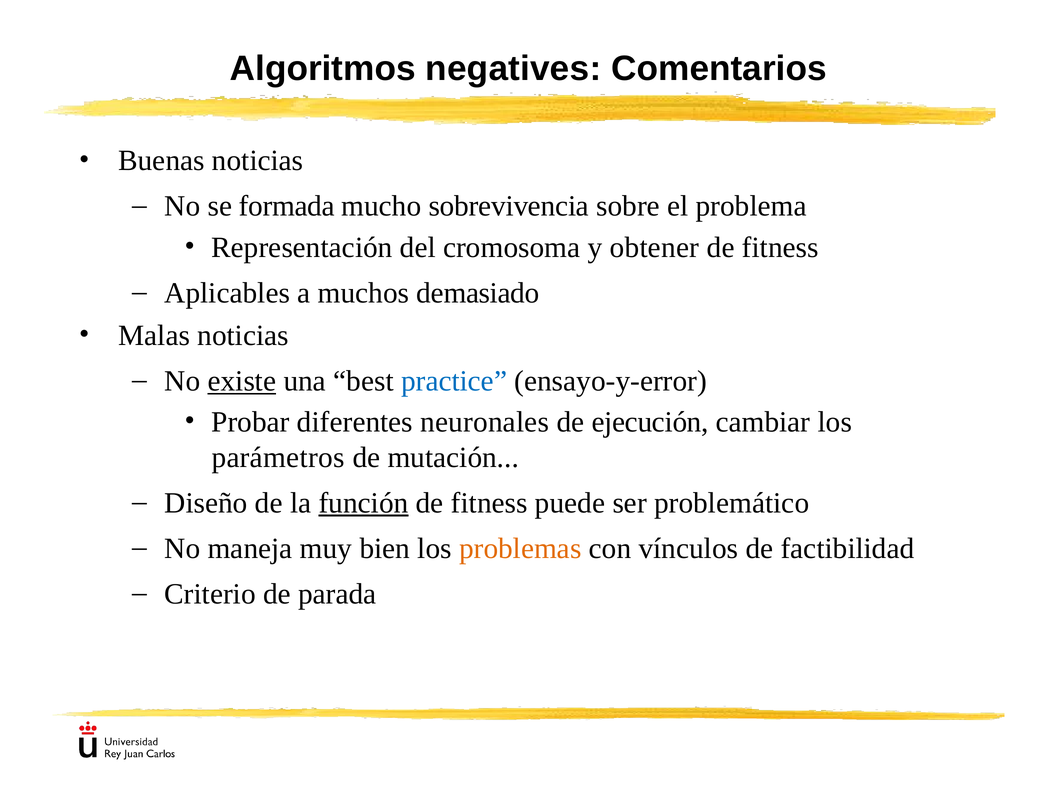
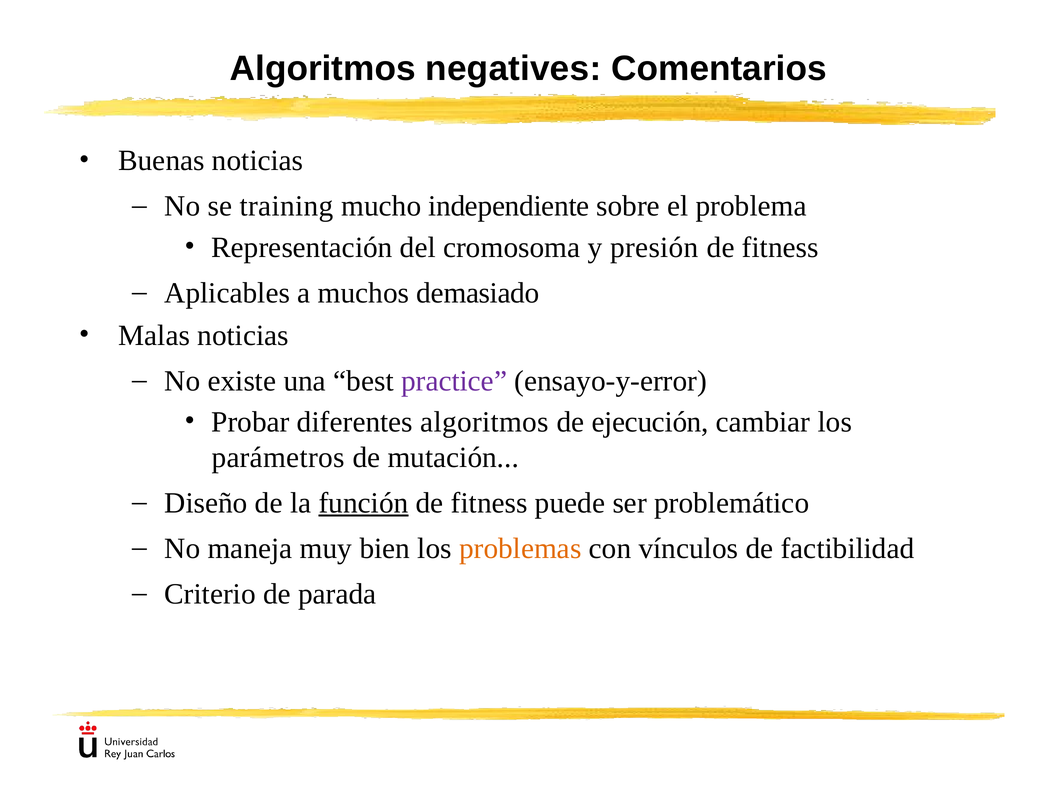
formada: formada -> training
sobrevivencia: sobrevivencia -> independiente
obtener: obtener -> presión
existe underline: present -> none
practice colour: blue -> purple
diferentes neuronales: neuronales -> algoritmos
